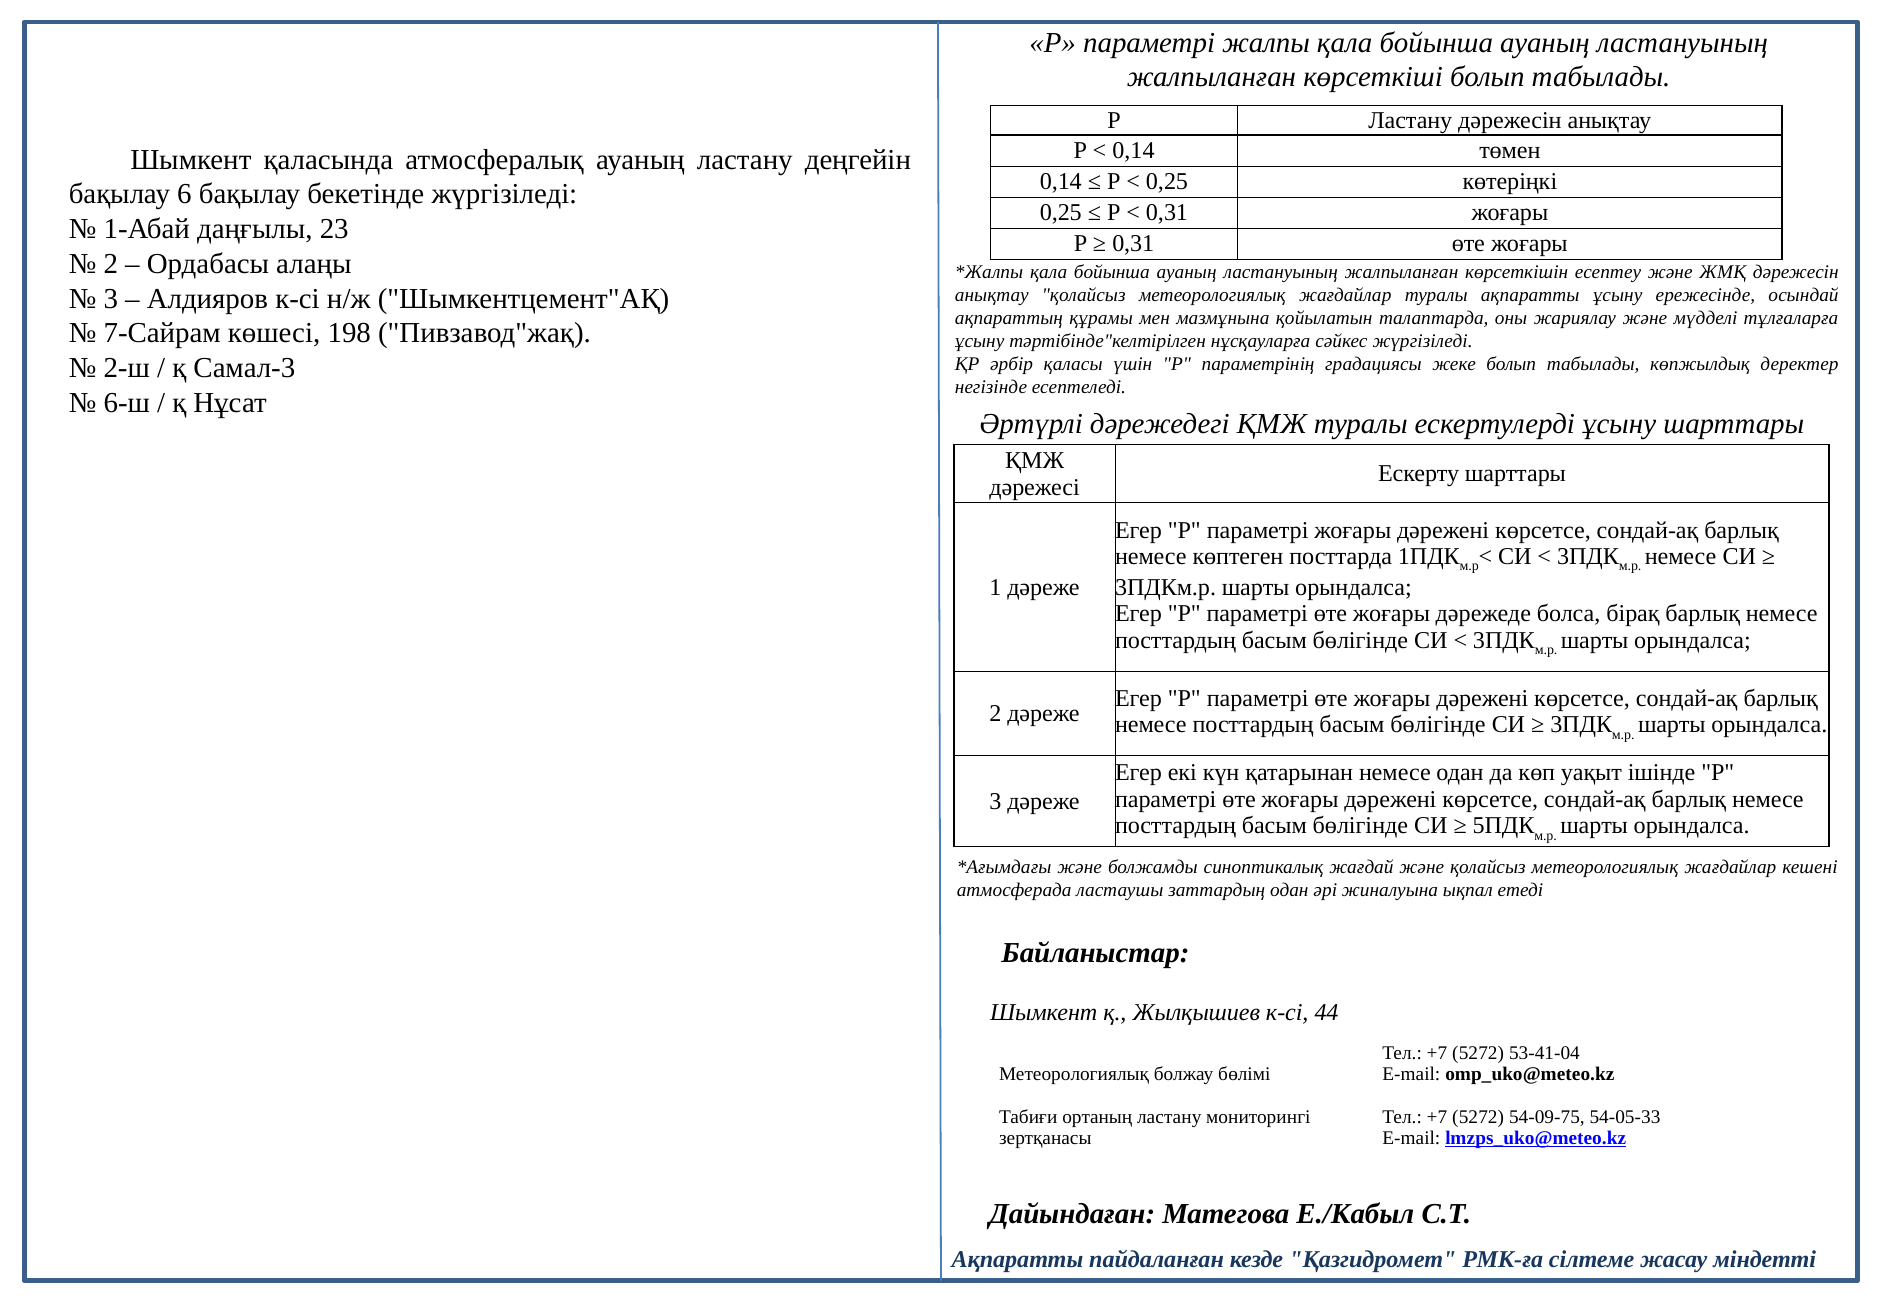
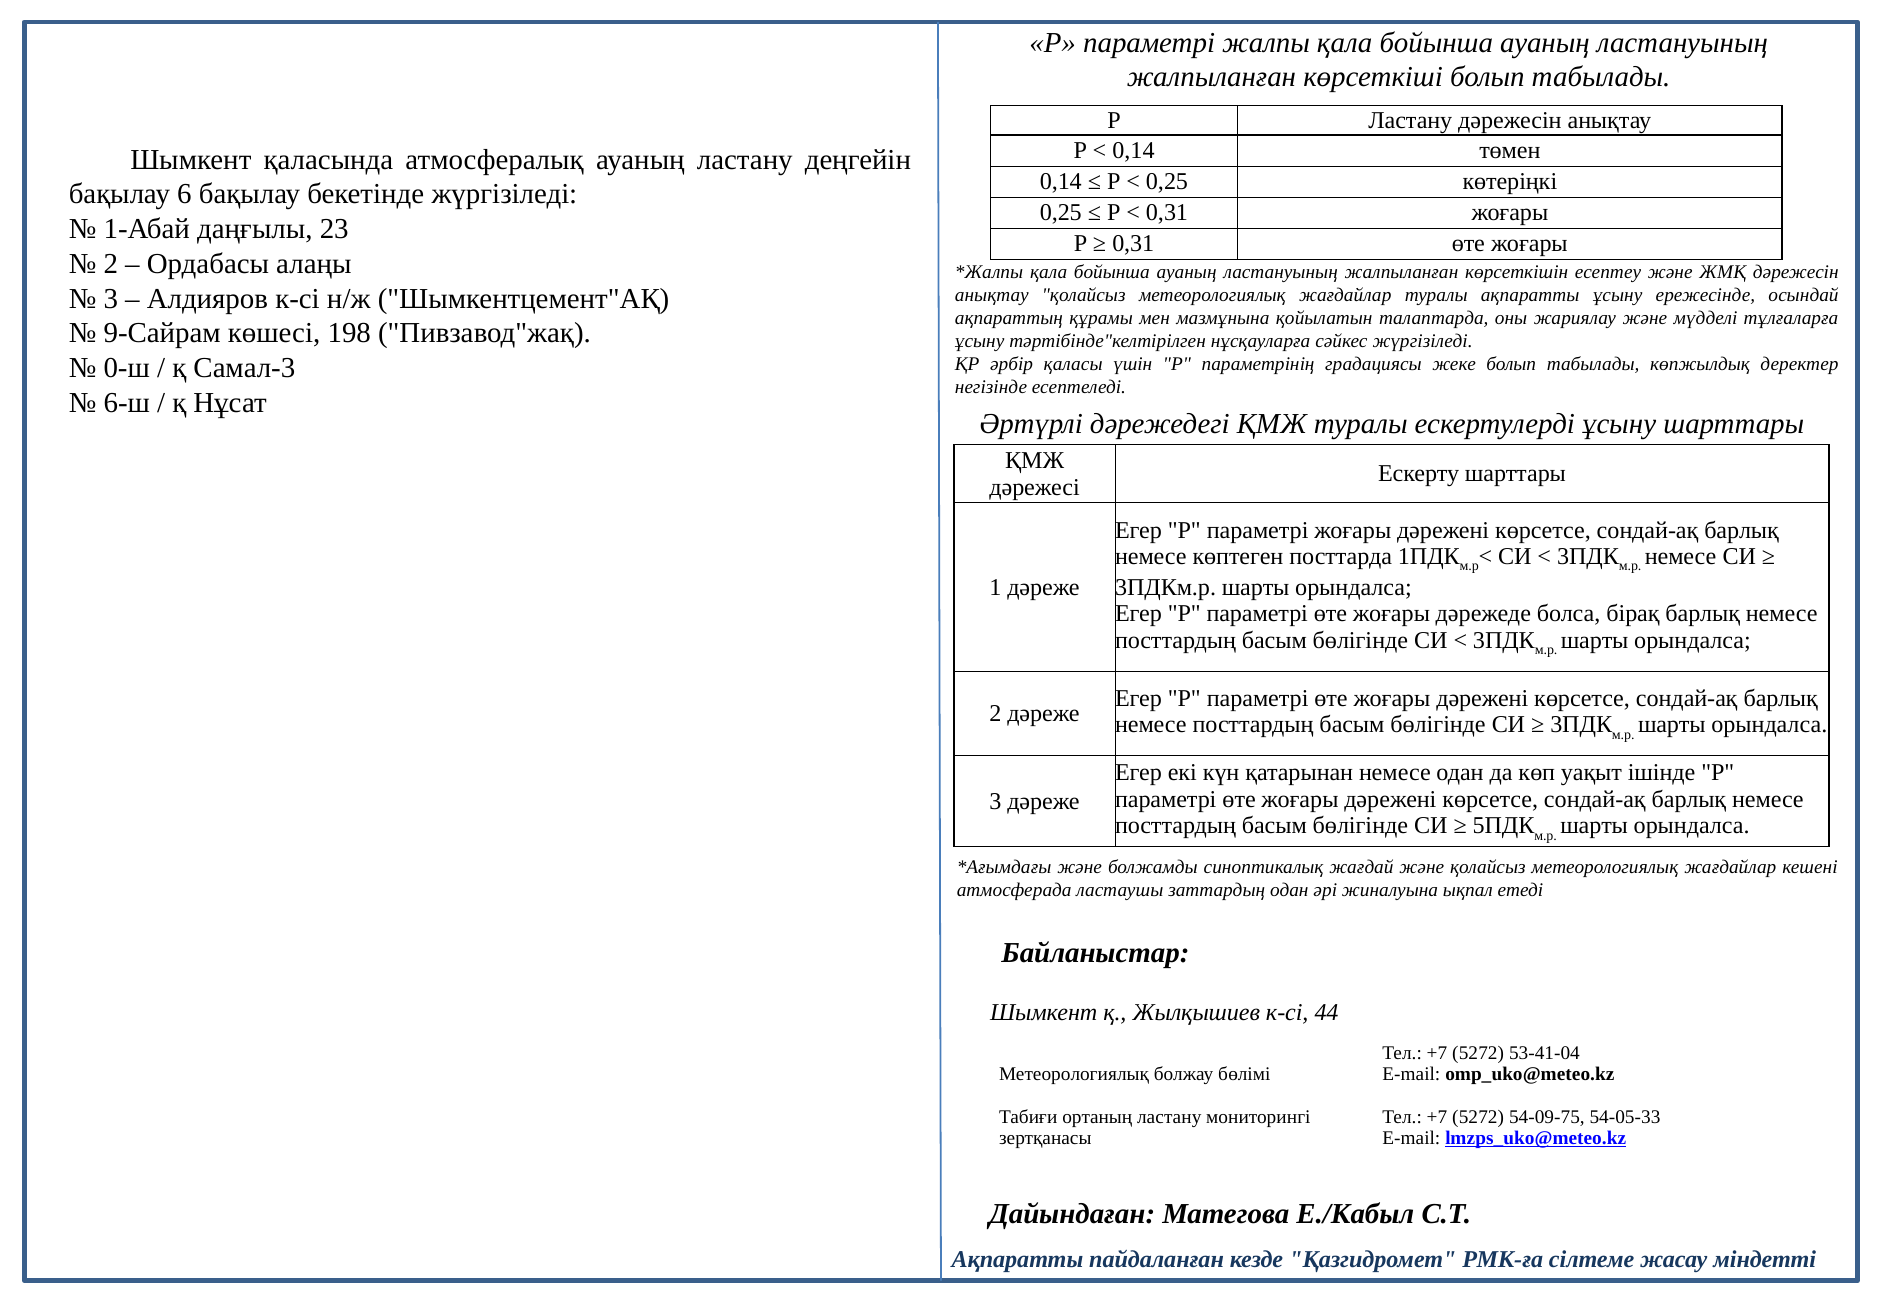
7-Сайрам: 7-Сайрам -> 9-Сайрам
2-ш: 2-ш -> 0-ш
